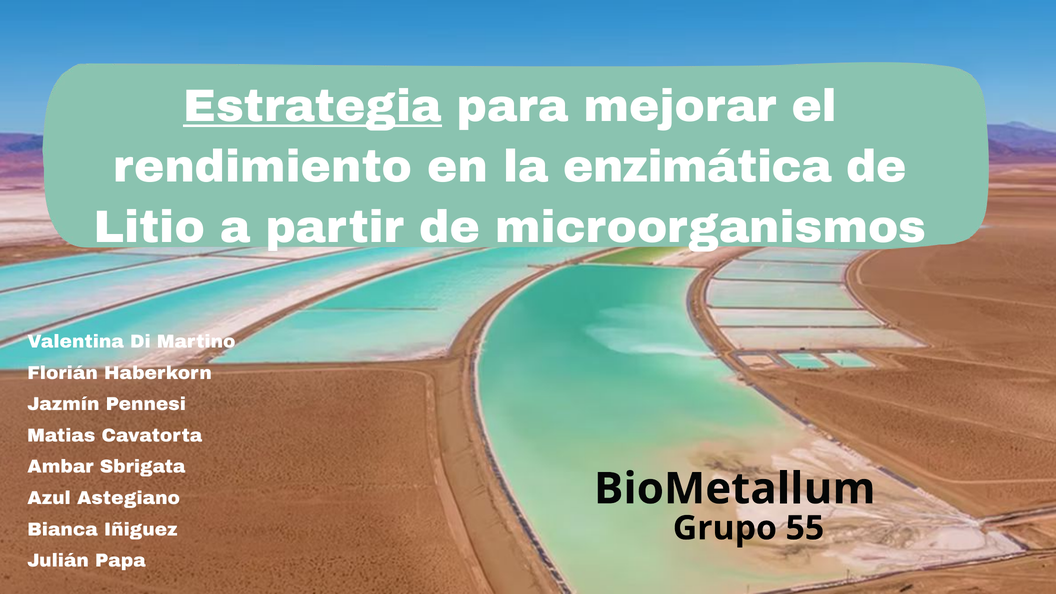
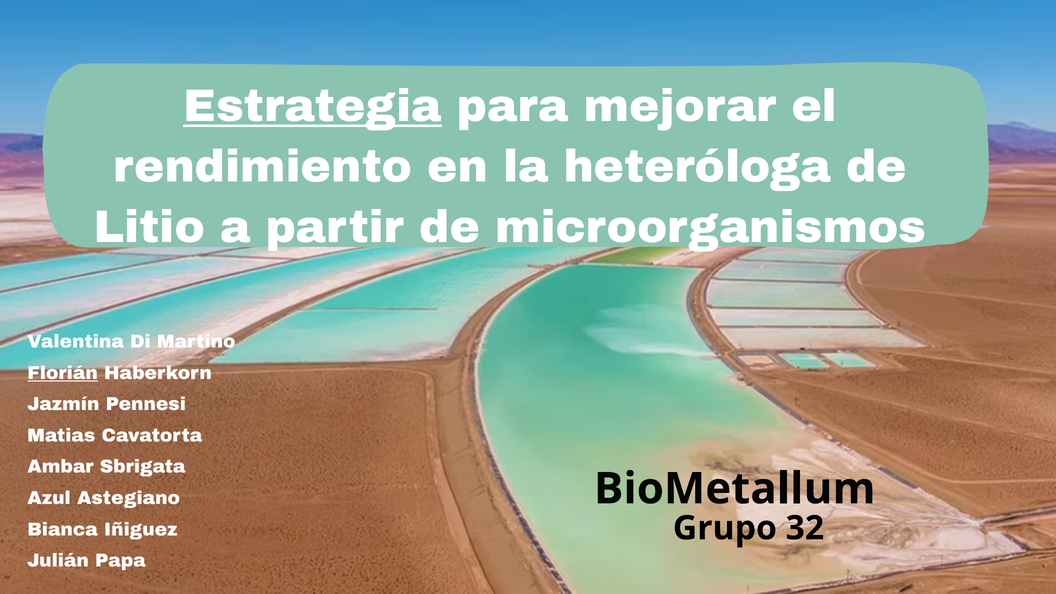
enzimática: enzimática -> heteróloga
Florián underline: none -> present
55: 55 -> 32
